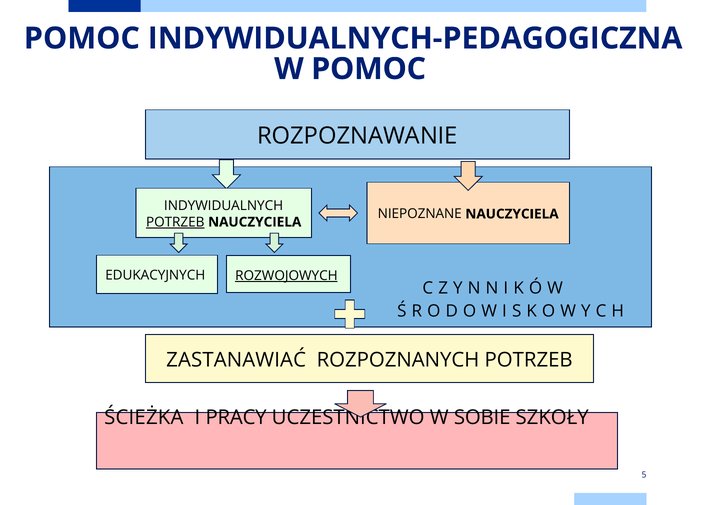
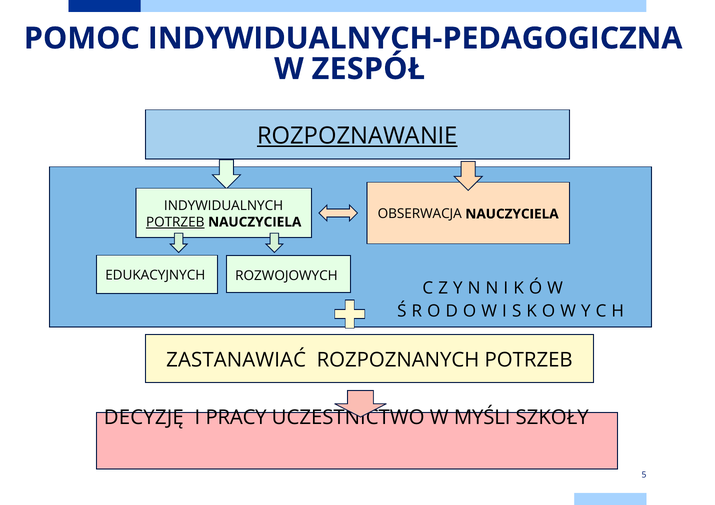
W POMOC: POMOC -> ZESPÓŁ
ROZPOZNAWANIE underline: none -> present
NIEPOZNANE: NIEPOZNANE -> OBSERWACJA
ROZWOJOWYCH underline: present -> none
ŚCIEŻKA: ŚCIEŻKA -> DECYZJĘ
SOBIE: SOBIE -> MYŚLI
